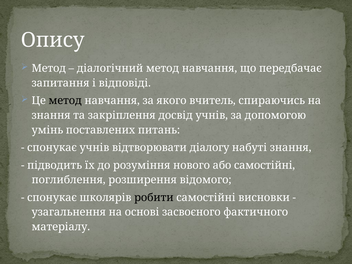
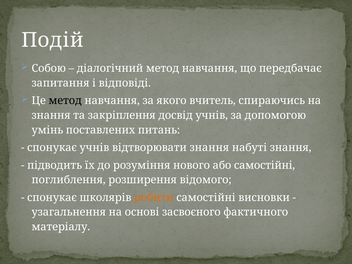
Опису: Опису -> Подій
Метод at (49, 68): Метод -> Собою
відтворювати діалогу: діалогу -> знання
робити colour: black -> orange
